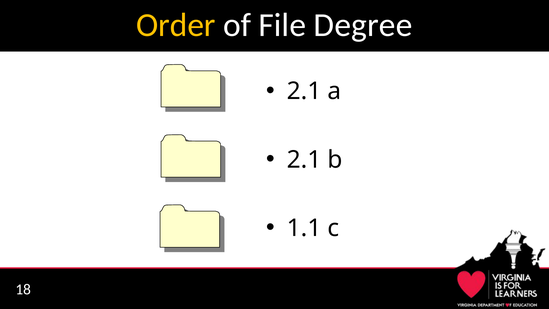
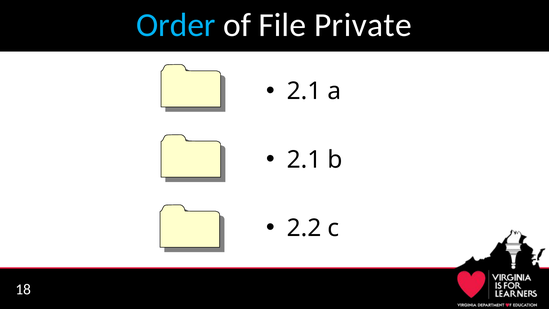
Order colour: yellow -> light blue
Degree: Degree -> Private
1.1: 1.1 -> 2.2
